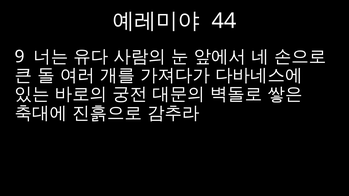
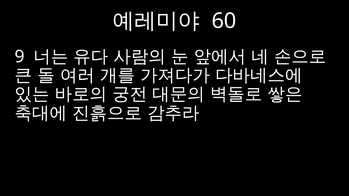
44: 44 -> 60
